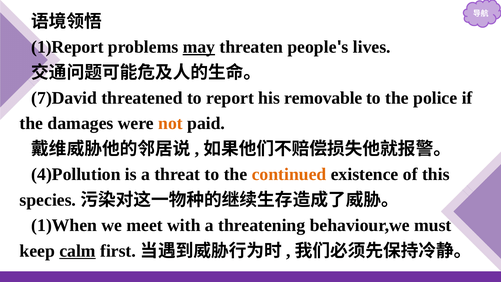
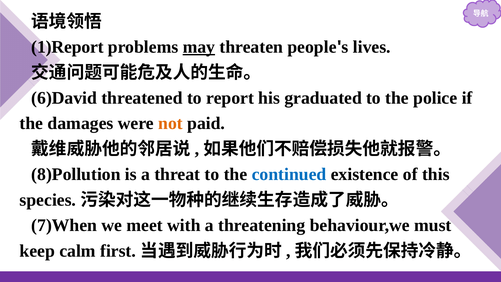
7)David: 7)David -> 6)David
removable: removable -> graduated
4)Pollution: 4)Pollution -> 8)Pollution
continued colour: orange -> blue
1)When: 1)When -> 7)When
calm underline: present -> none
